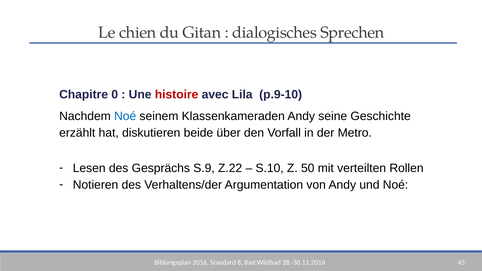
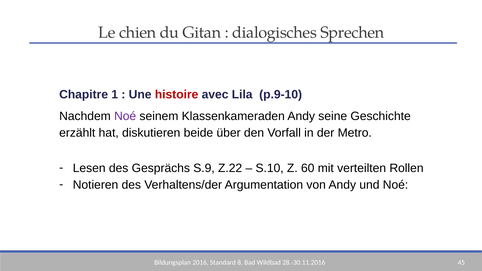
0: 0 -> 1
Noé at (125, 116) colour: blue -> purple
50: 50 -> 60
